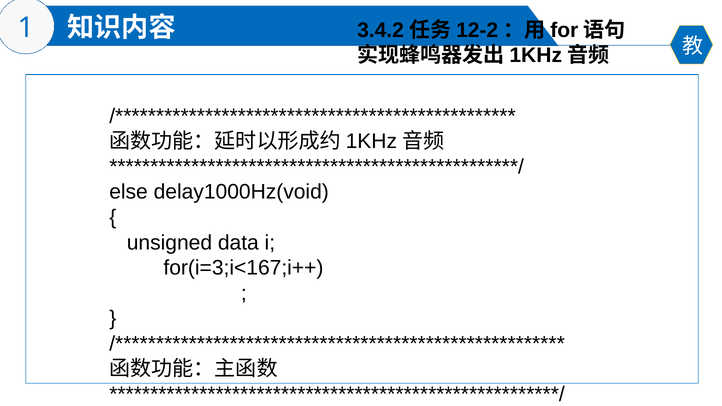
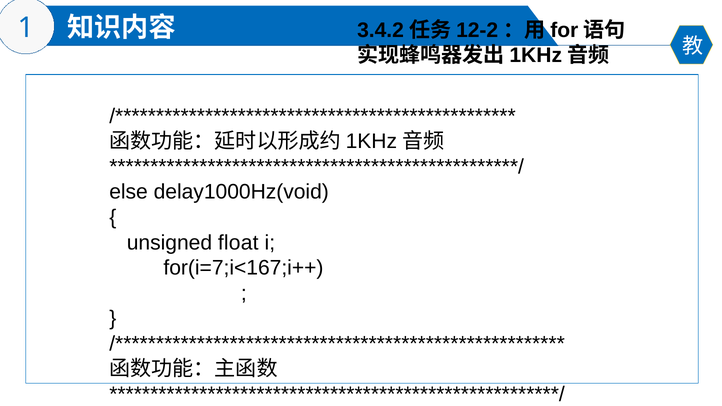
data: data -> float
for(i=3;i<167;i++: for(i=3;i<167;i++ -> for(i=7;i<167;i++
